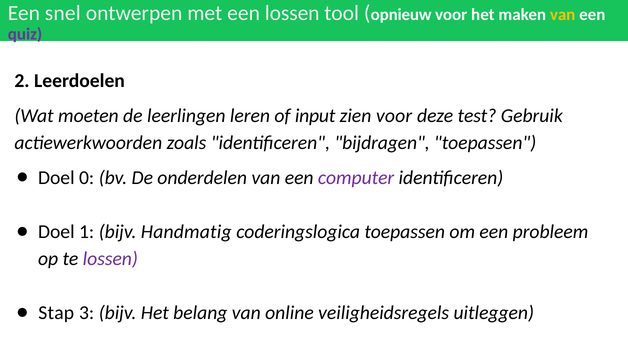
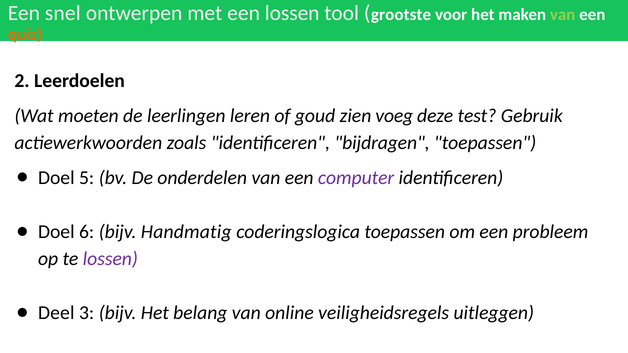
opnieuw: opnieuw -> grootste
van at (563, 15) colour: yellow -> light green
quiz colour: purple -> orange
input: input -> goud
zien voor: voor -> voeg
0: 0 -> 5
1: 1 -> 6
Stap: Stap -> Deel
